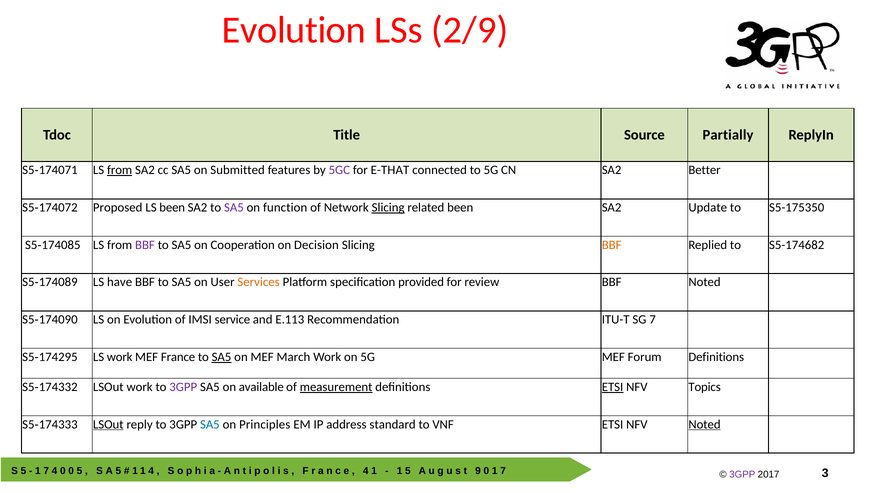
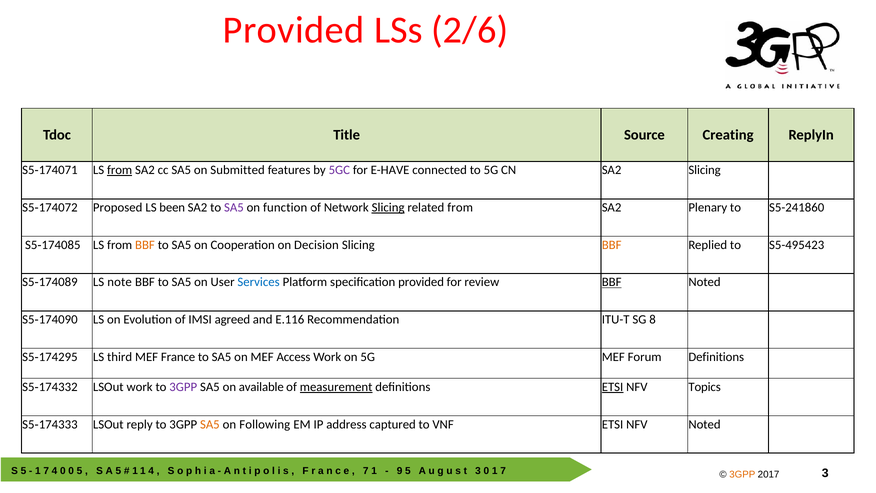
Evolution at (294, 30): Evolution -> Provided
2/9: 2/9 -> 2/6
Partially: Partially -> Creating
E-THAT: E-THAT -> E-HAVE
SA2 Better: Better -> Slicing
related been: been -> from
Update: Update -> Plenary
S5-175350: S5-175350 -> S5-241860
BBF at (145, 245) colour: purple -> orange
S5-174682: S5-174682 -> S5-495423
have: have -> note
Services colour: orange -> blue
BBF at (612, 282) underline: none -> present
service: service -> agreed
E.113: E.113 -> E.116
SG 7: 7 -> 8
LS work: work -> third
SA5 at (221, 357) underline: present -> none
March: March -> Access
LSOut at (108, 424) underline: present -> none
SA5 at (210, 424) colour: blue -> orange
Principles: Principles -> Following
standard: standard -> captured
Noted at (705, 424) underline: present -> none
4 at (366, 470): 4 -> 7
1 at (400, 470): 1 -> 9
9 at (478, 470): 9 -> 3
3GPP at (742, 474) colour: purple -> orange
